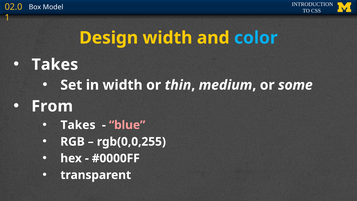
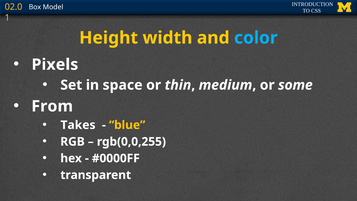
Design: Design -> Height
Takes at (55, 65): Takes -> Pixels
in width: width -> space
blue colour: pink -> yellow
